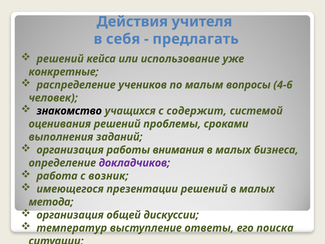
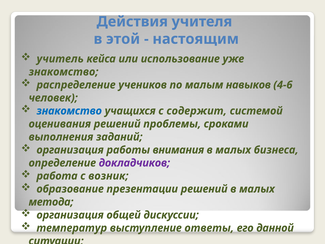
себя: себя -> этой
предлагать: предлагать -> настоящим
решений at (60, 59): решений -> учитель
конкретные at (64, 72): конкретные -> знакомство
вопросы: вопросы -> навыков
знакомство at (69, 111) colour: black -> blue
имеющегося: имеющегося -> образование
поиска: поиска -> данной
